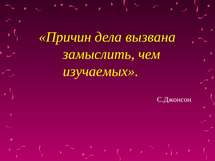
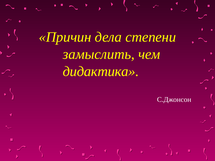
вызвана: вызвана -> степени
изучаемых: изучаемых -> дидактика
